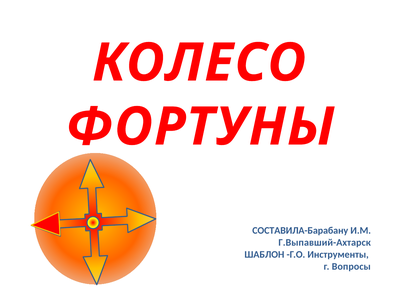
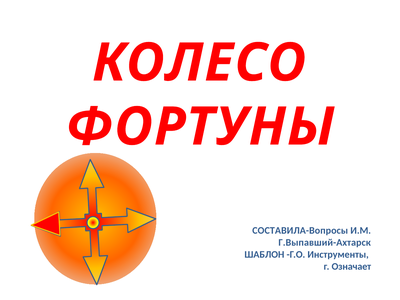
СОСТАВИЛА-Барабану: СОСТАВИЛА-Барабану -> СОСТАВИЛА-Вопросы
Вопросы: Вопросы -> Означает
